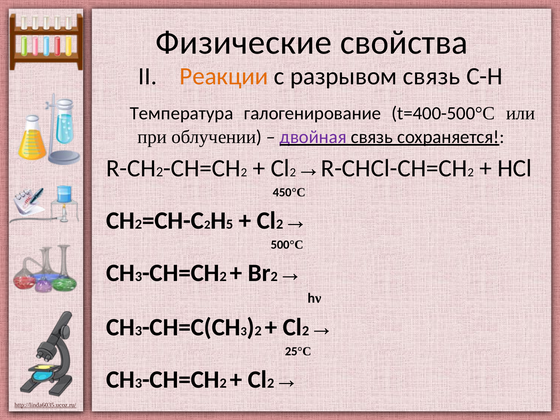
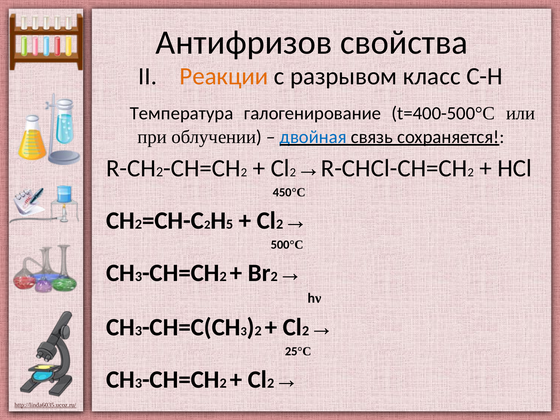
Физические: Физические -> Антифризов
разрывом связь: связь -> класс
двойная colour: purple -> blue
